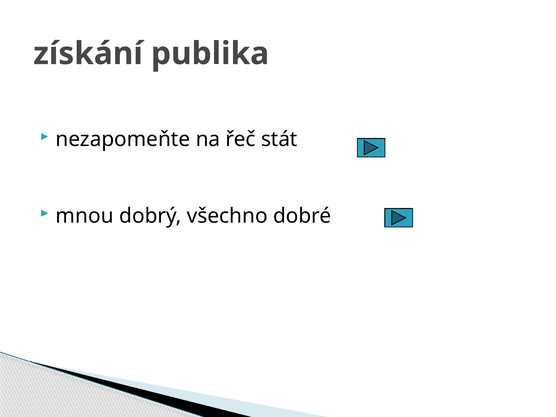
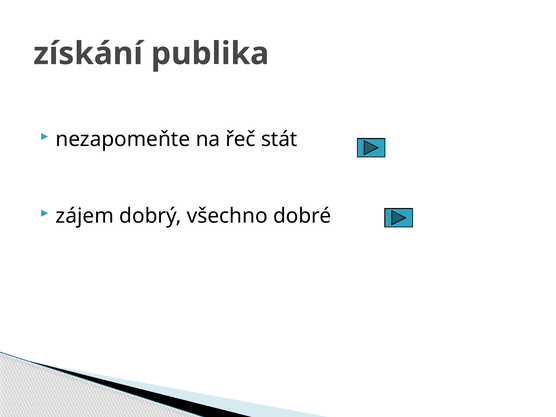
mnou: mnou -> zájem
